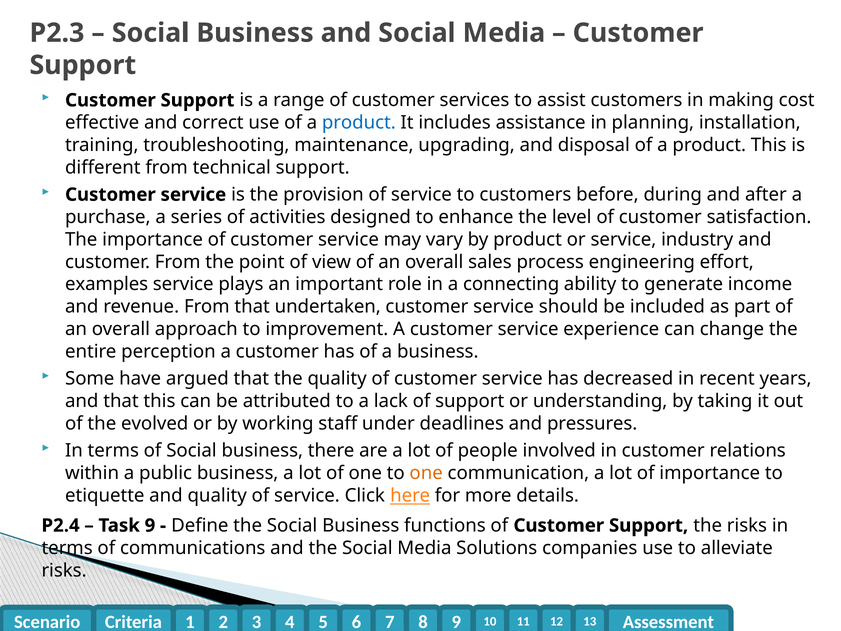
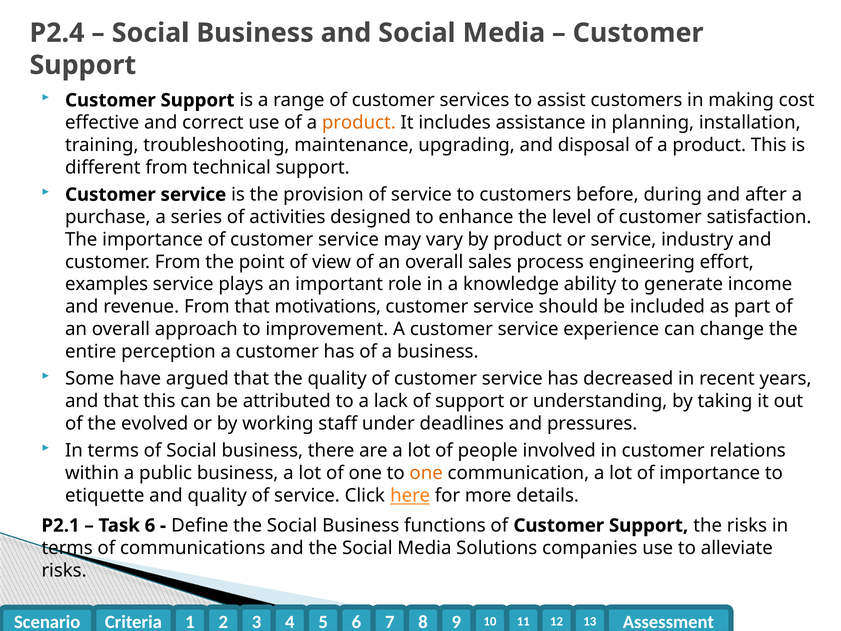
P2.3: P2.3 -> P2.4
product at (359, 123) colour: blue -> orange
connecting: connecting -> knowledge
undertaken: undertaken -> motivations
P2.4: P2.4 -> P2.1
Task 9: 9 -> 6
